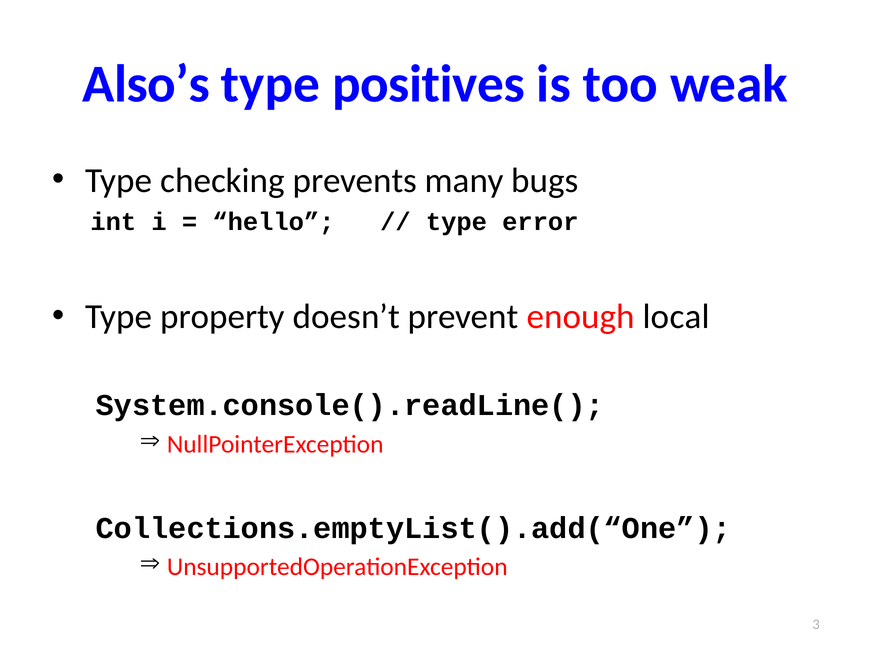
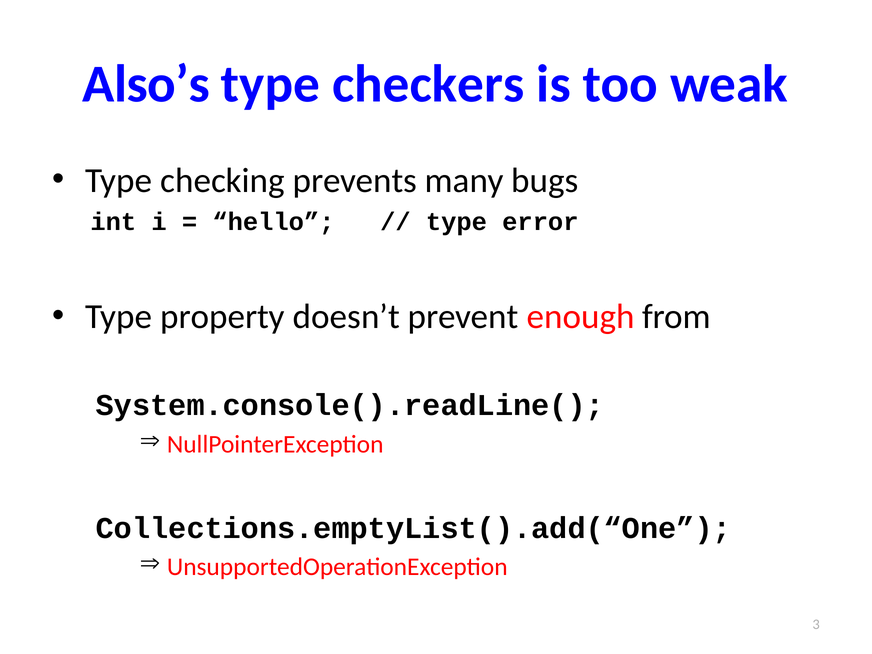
positives: positives -> checkers
local: local -> from
